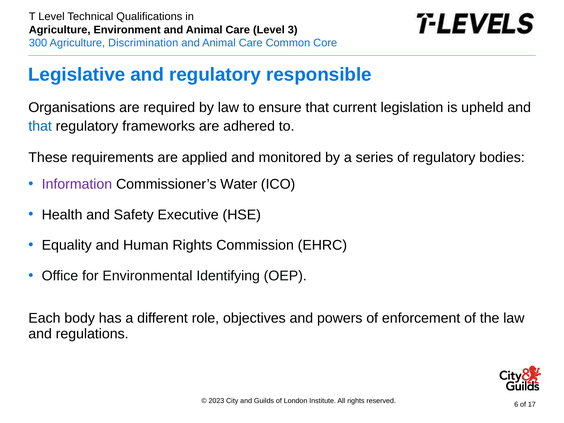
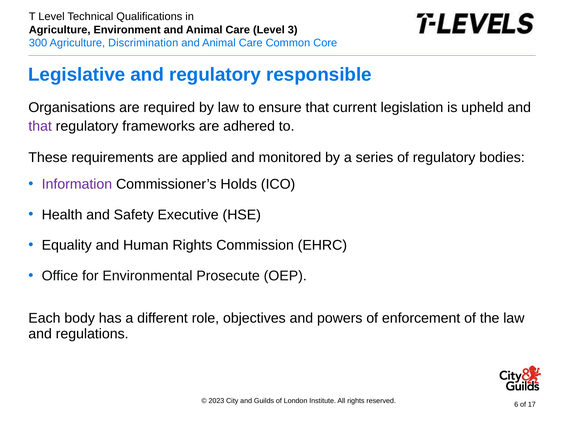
that at (40, 126) colour: blue -> purple
Water: Water -> Holds
Identifying: Identifying -> Prosecute
